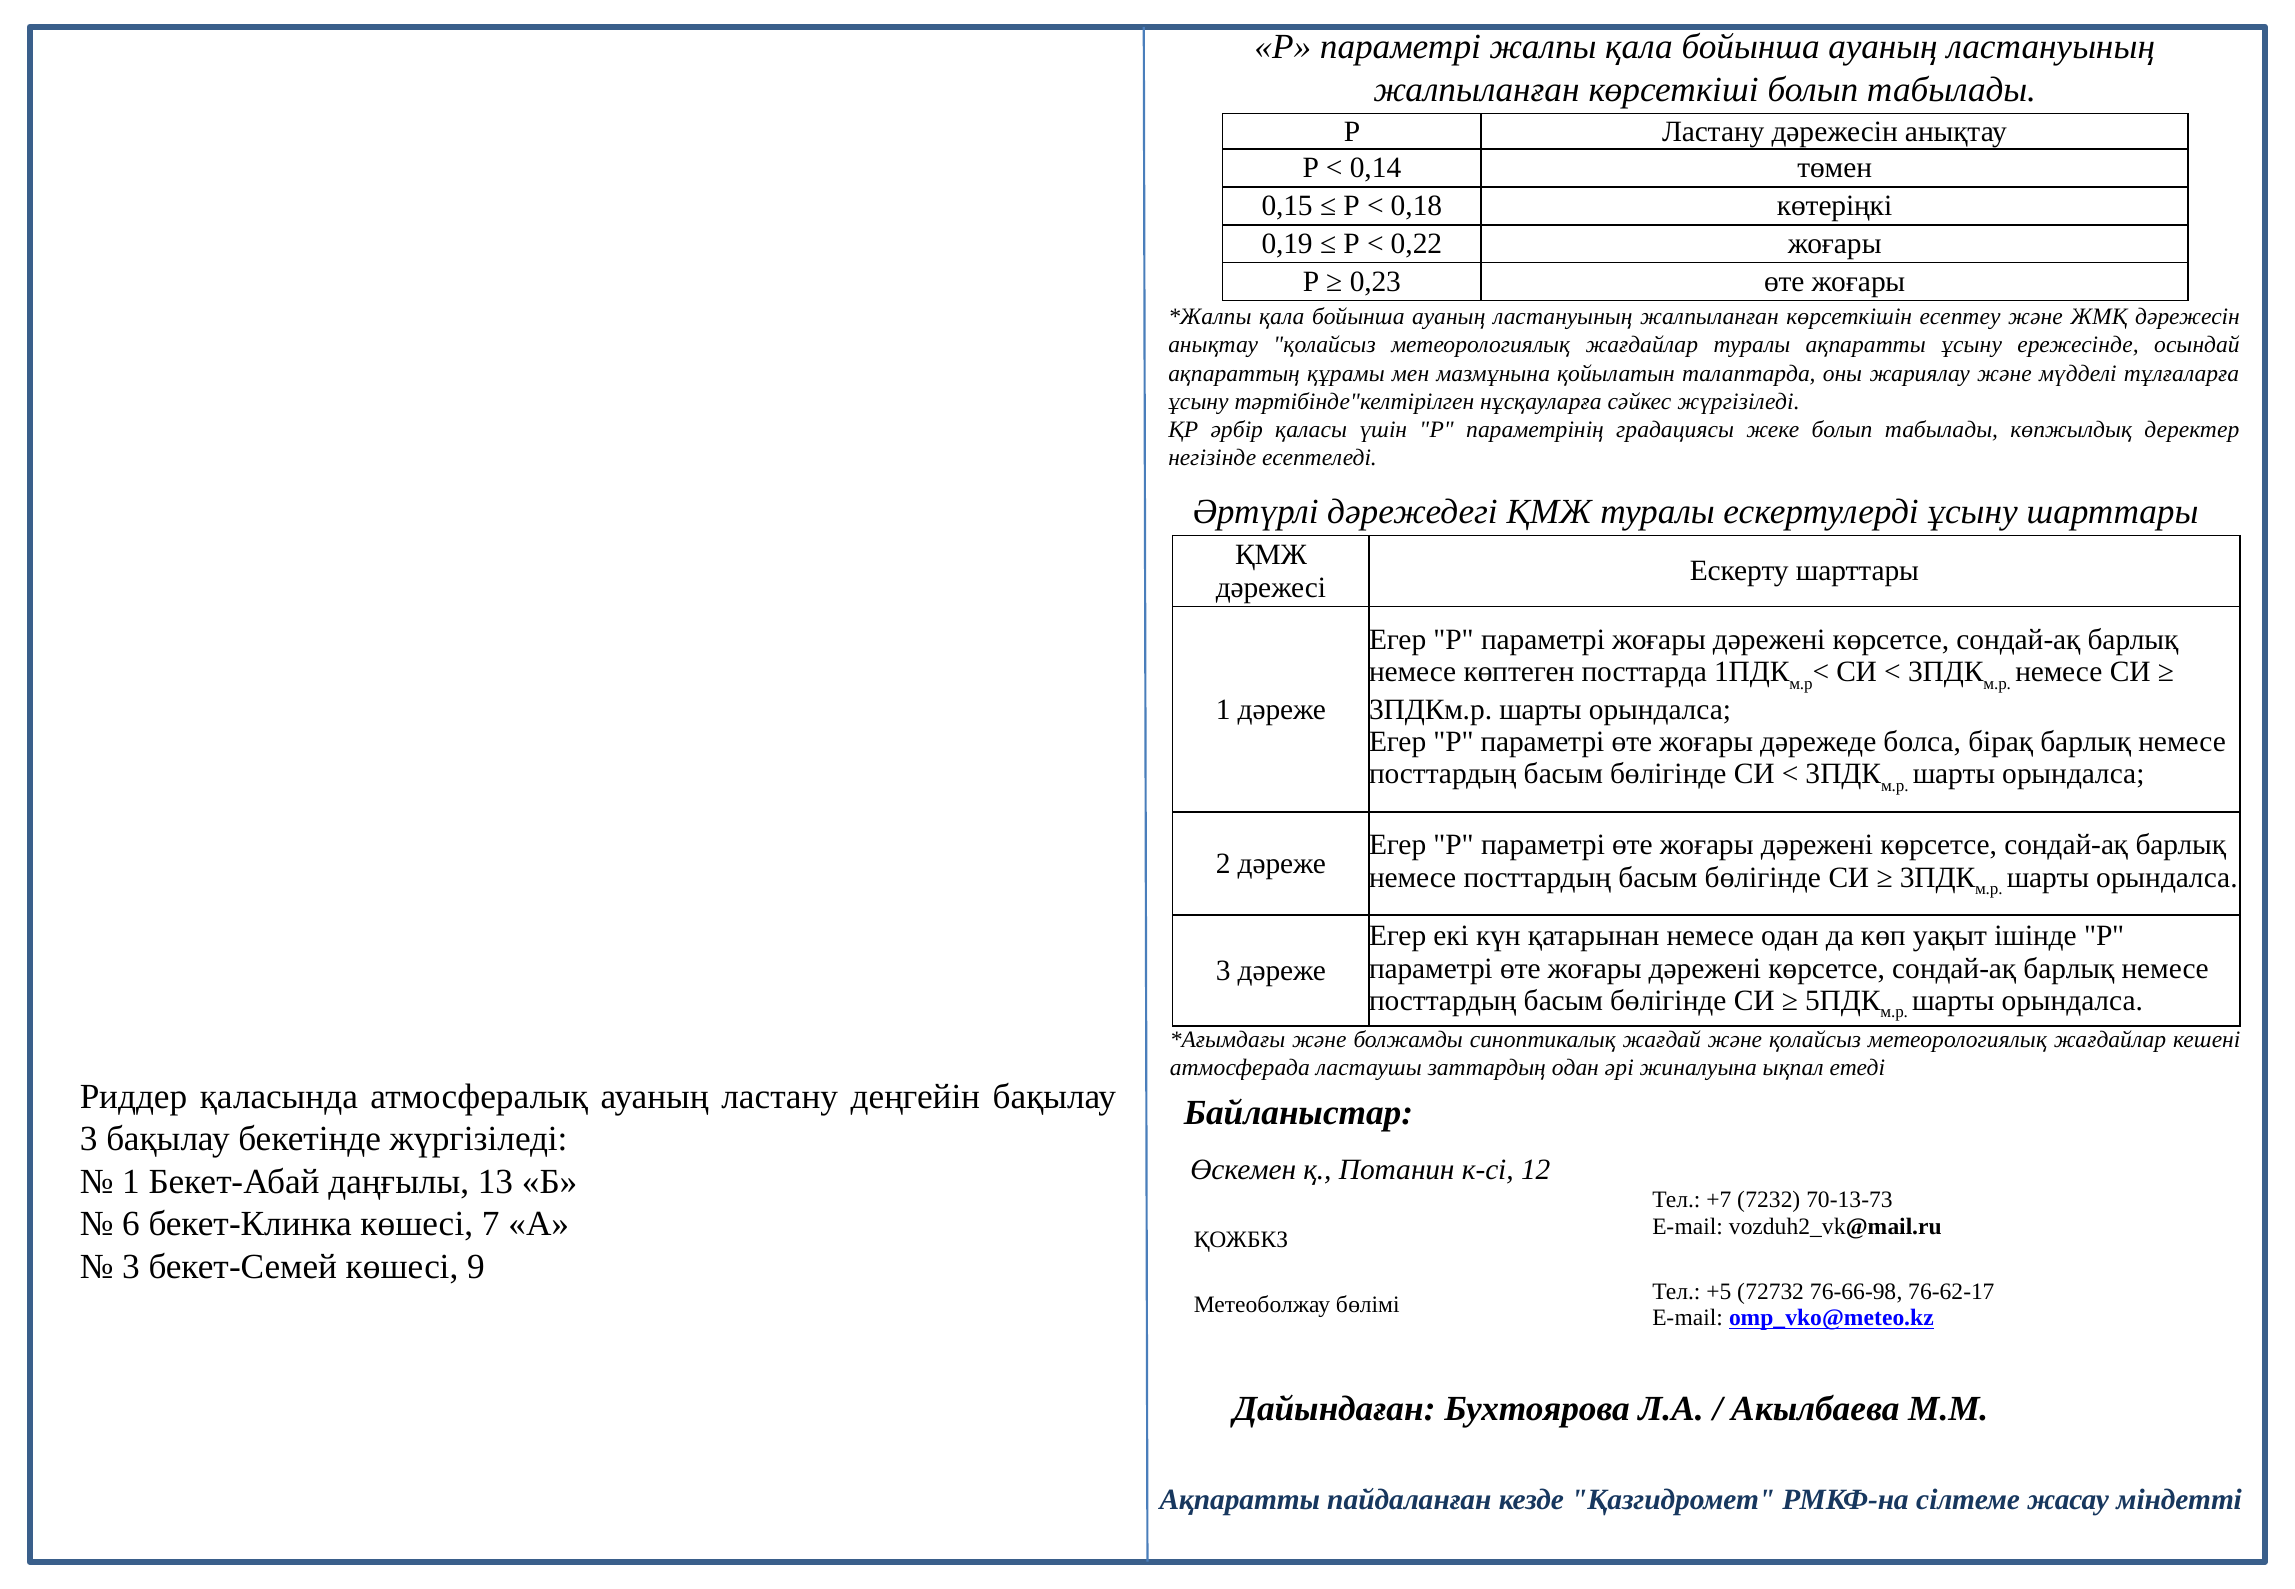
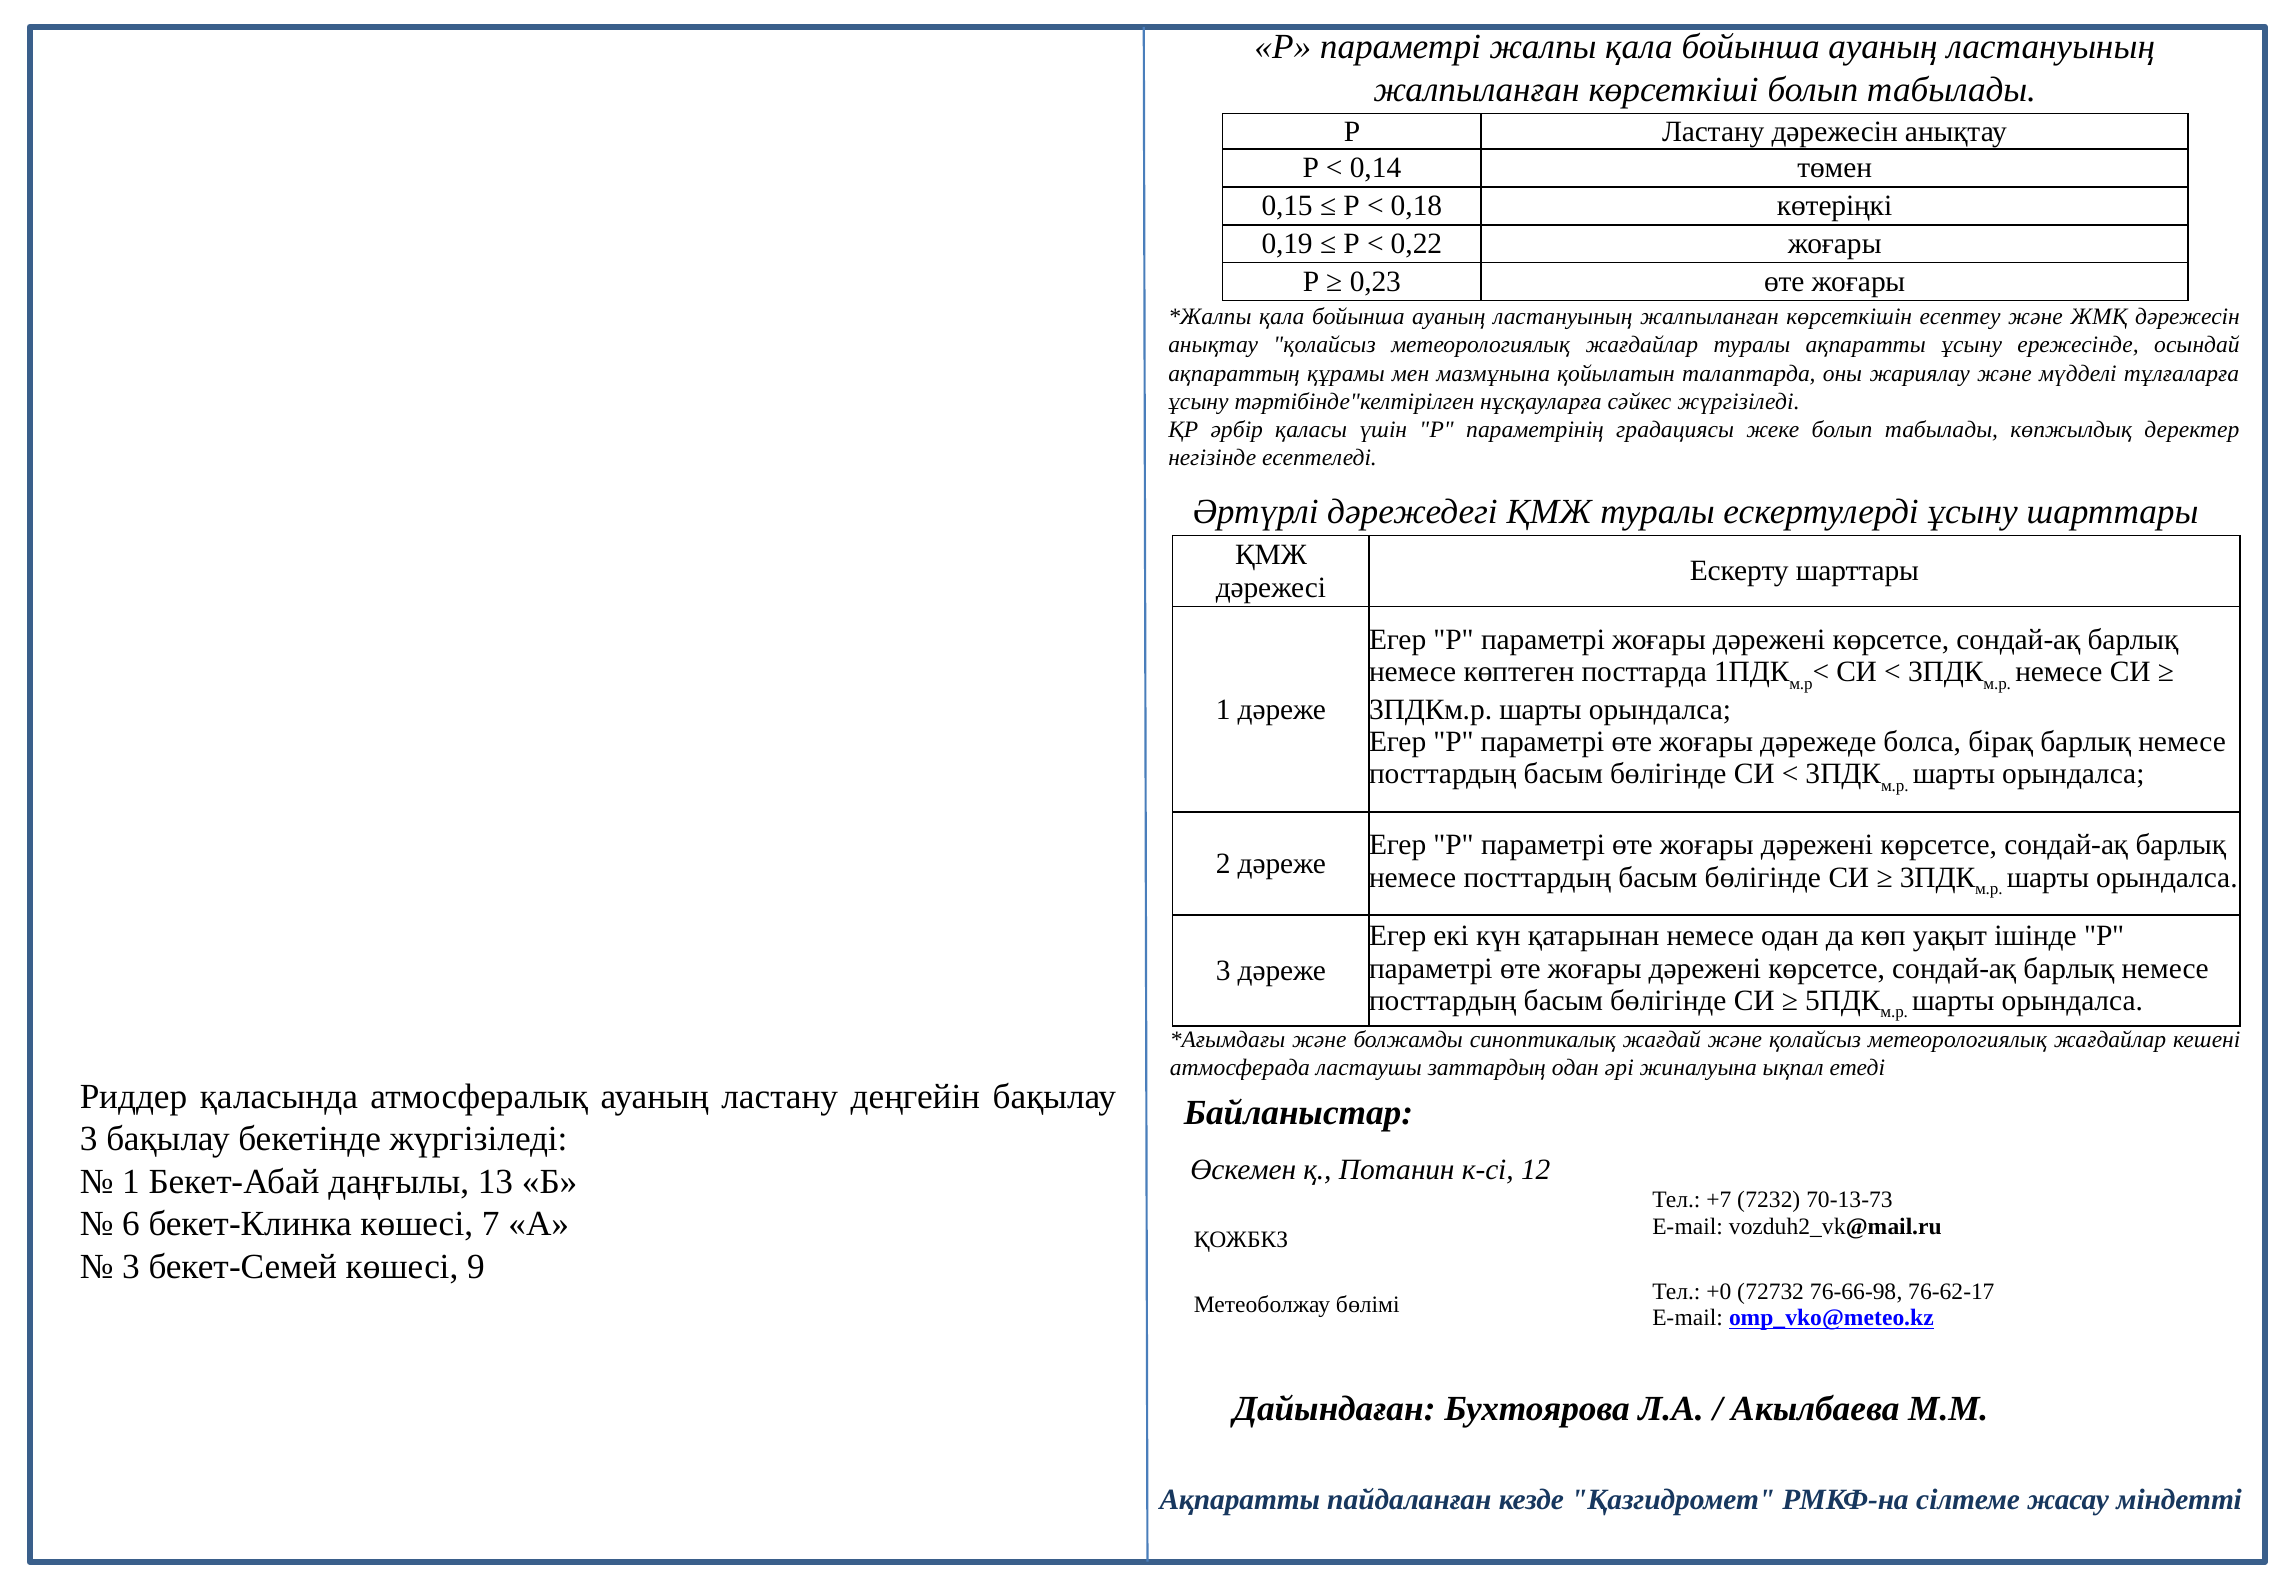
+5: +5 -> +0
